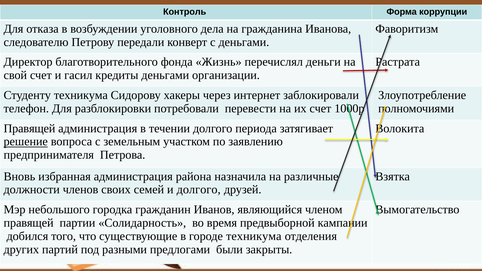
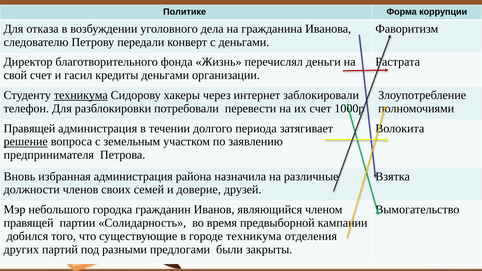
Контроль: Контроль -> Политике
техникума at (81, 95) underline: none -> present
и долгого: долгого -> доверие
